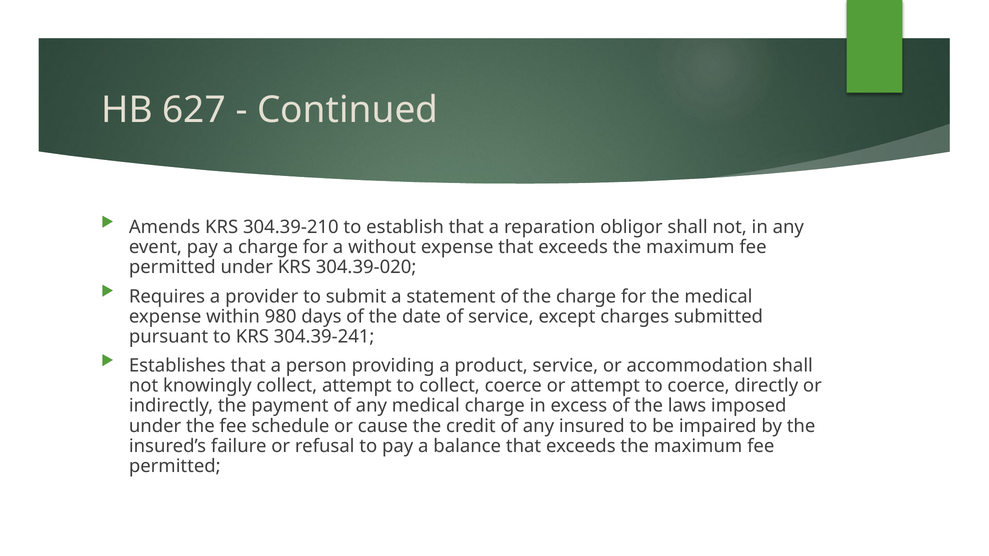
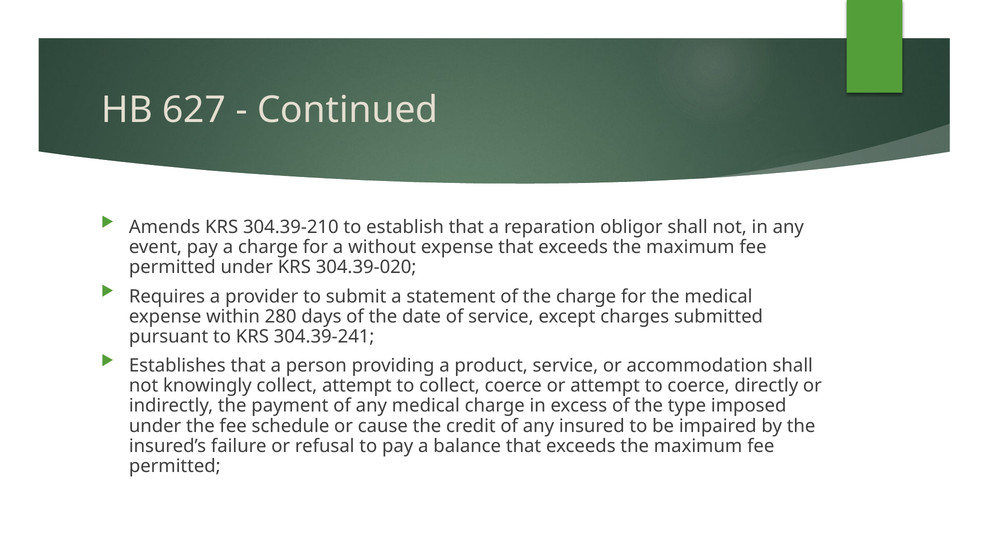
980: 980 -> 280
laws: laws -> type
